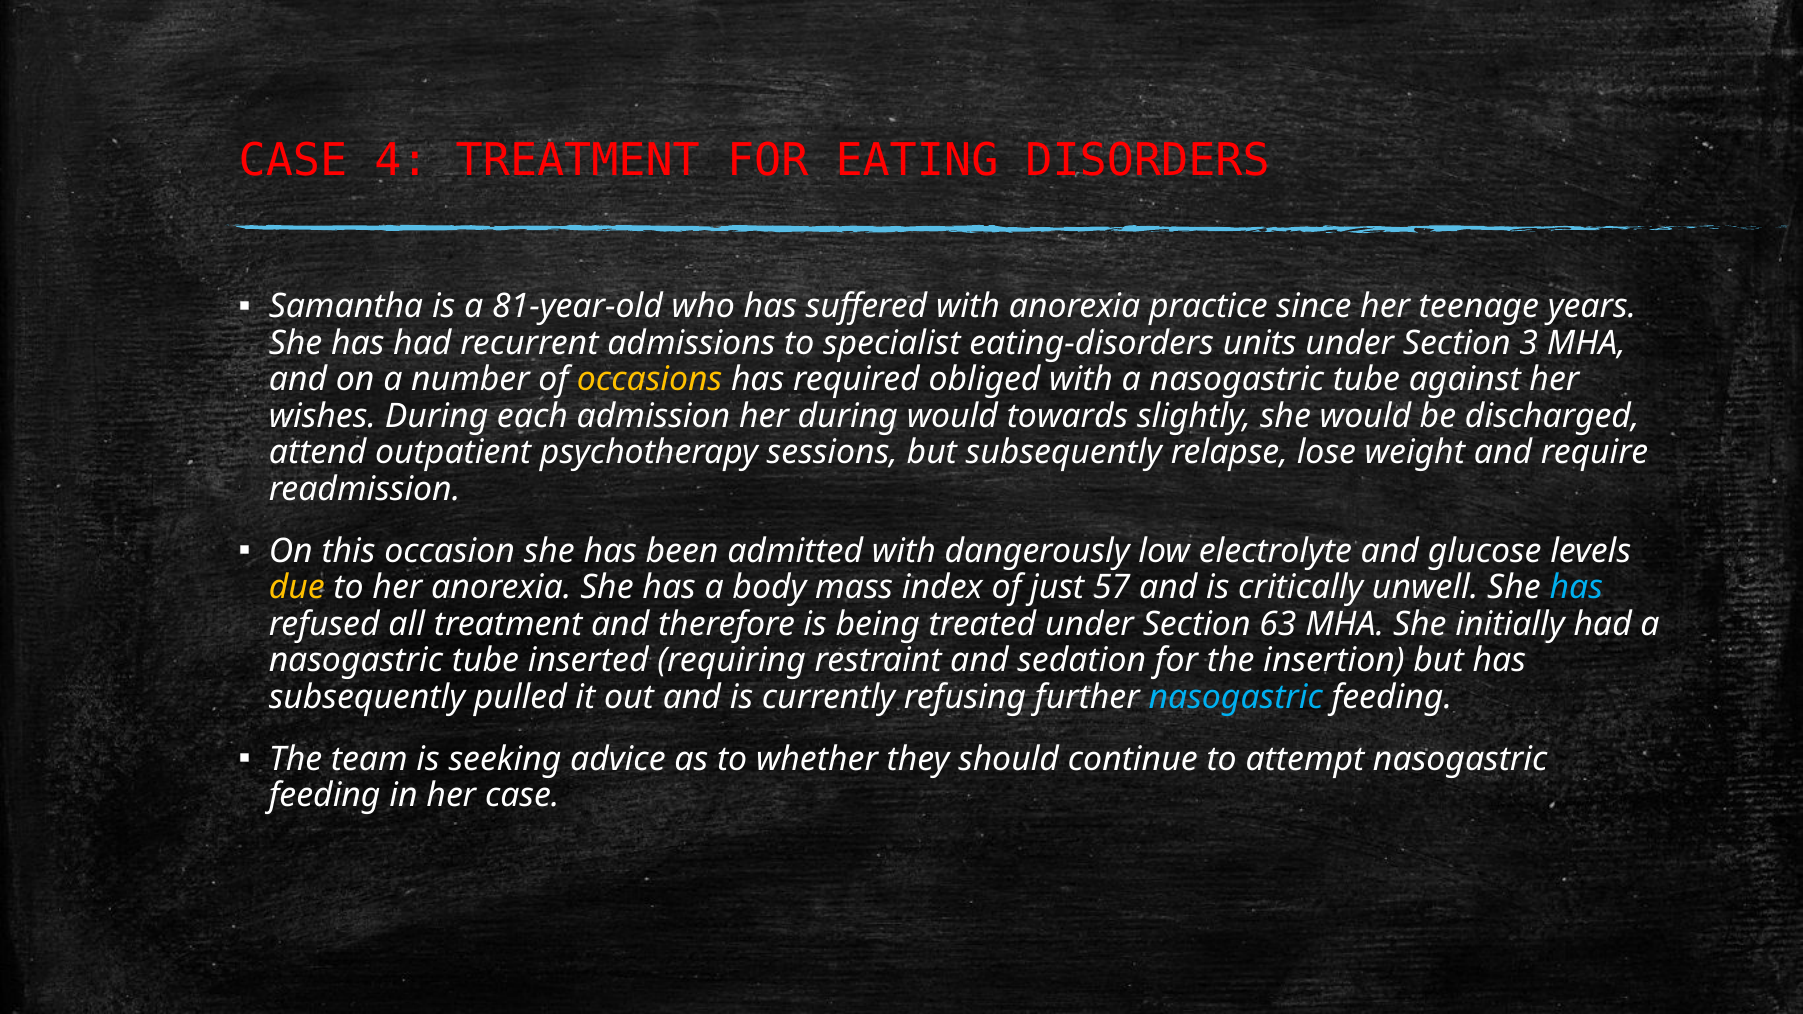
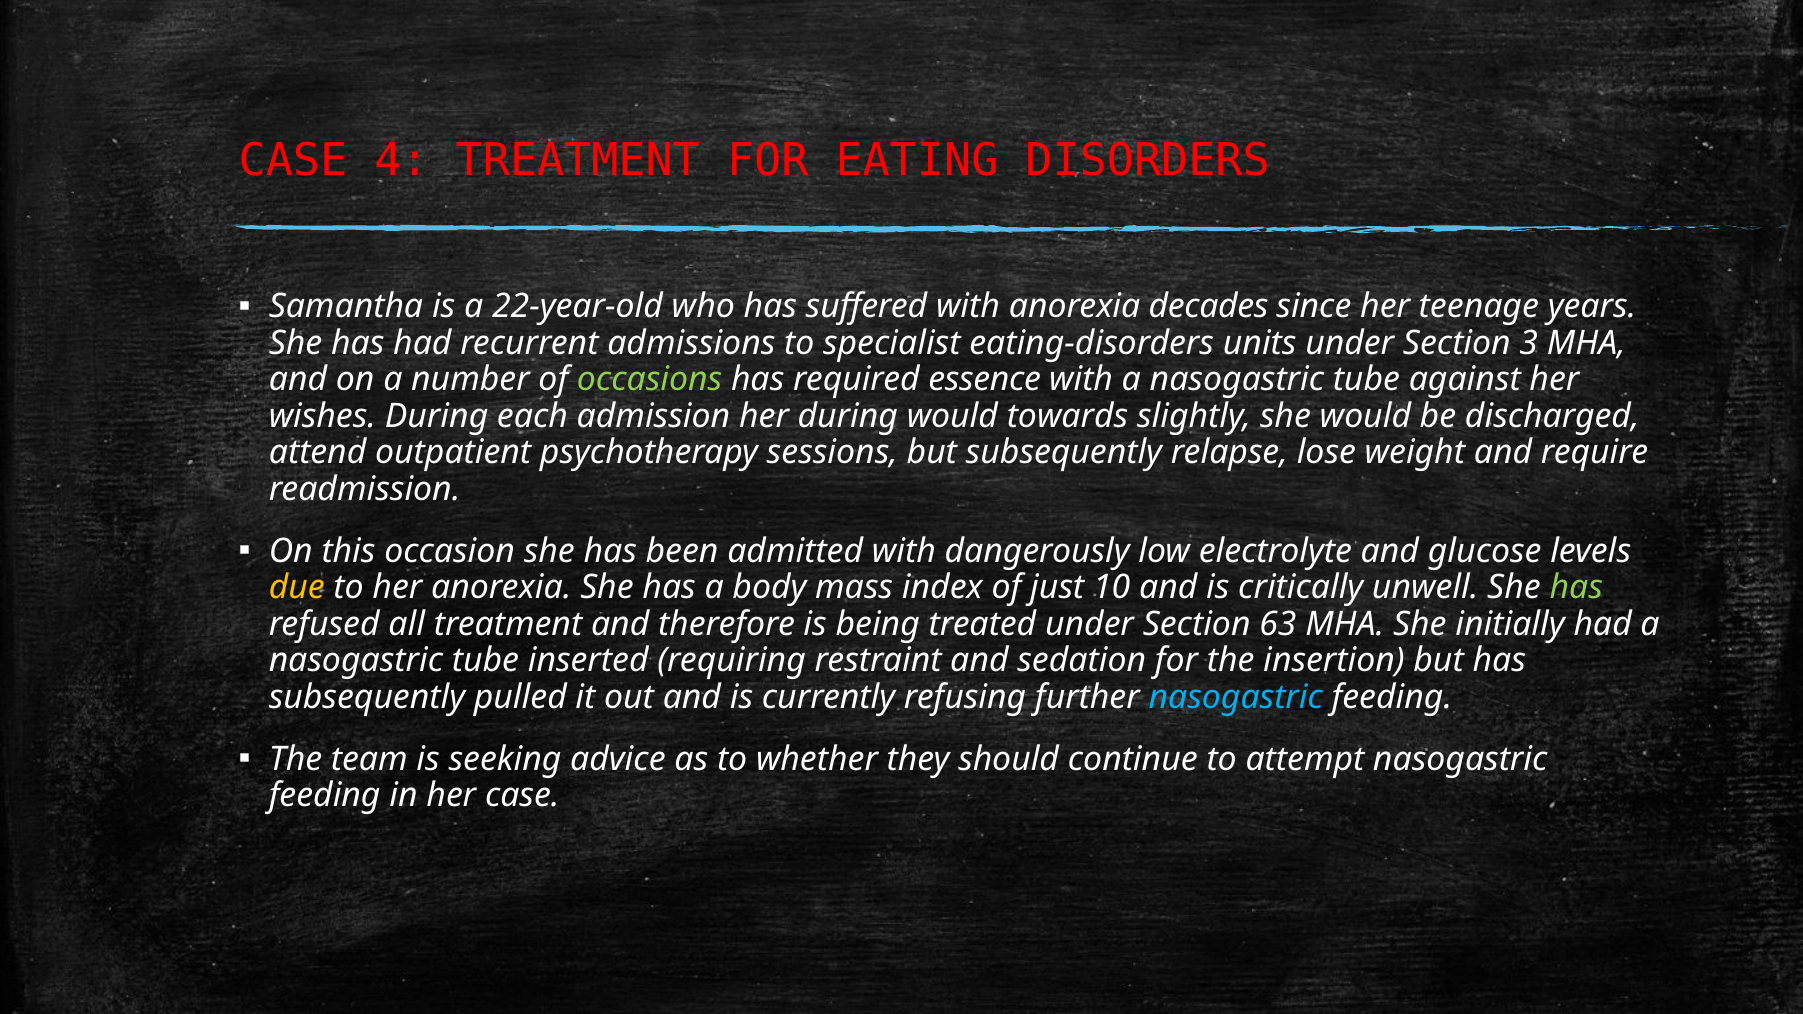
81-year-old: 81-year-old -> 22-year-old
practice: practice -> decades
occasions colour: yellow -> light green
obliged: obliged -> essence
57: 57 -> 10
has at (1576, 588) colour: light blue -> light green
